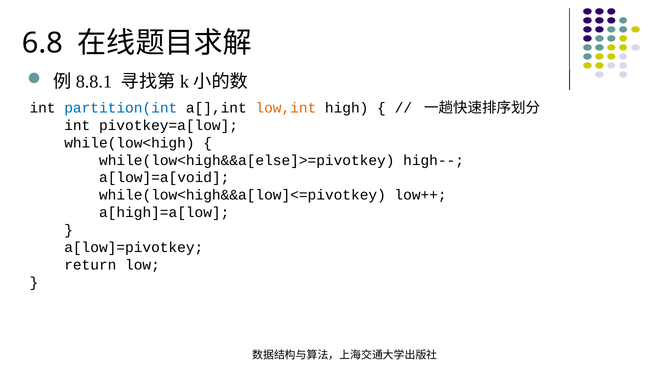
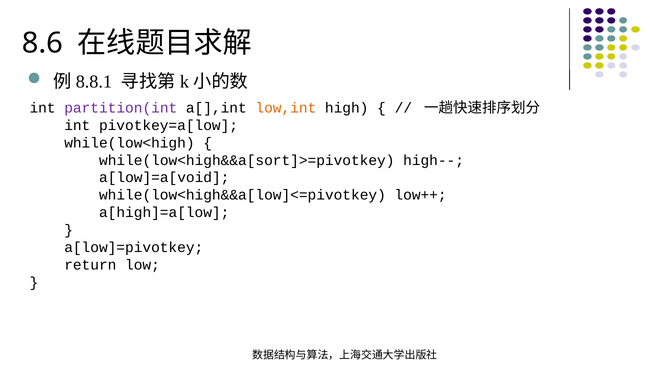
6.8: 6.8 -> 8.6
partition(int colour: blue -> purple
while(low<high&&a[else]>=pivotkey: while(low<high&&a[else]>=pivotkey -> while(low<high&&a[sort]>=pivotkey
